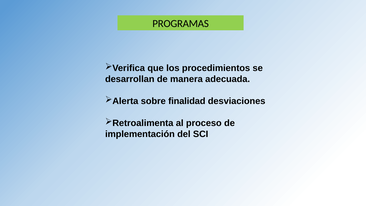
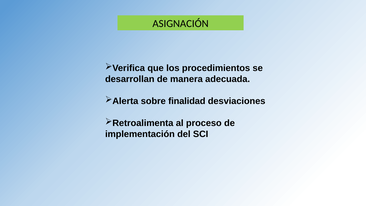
PROGRAMAS: PROGRAMAS -> ASIGNACIÓN
